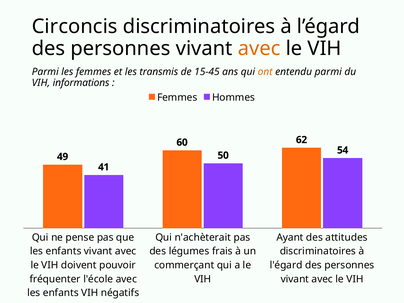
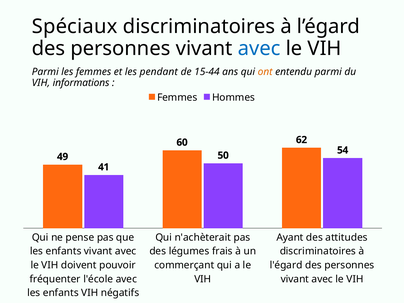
Circoncis: Circoncis -> Spéciaux
avec at (259, 48) colour: orange -> blue
transmis: transmis -> pendant
15-45: 15-45 -> 15-44
